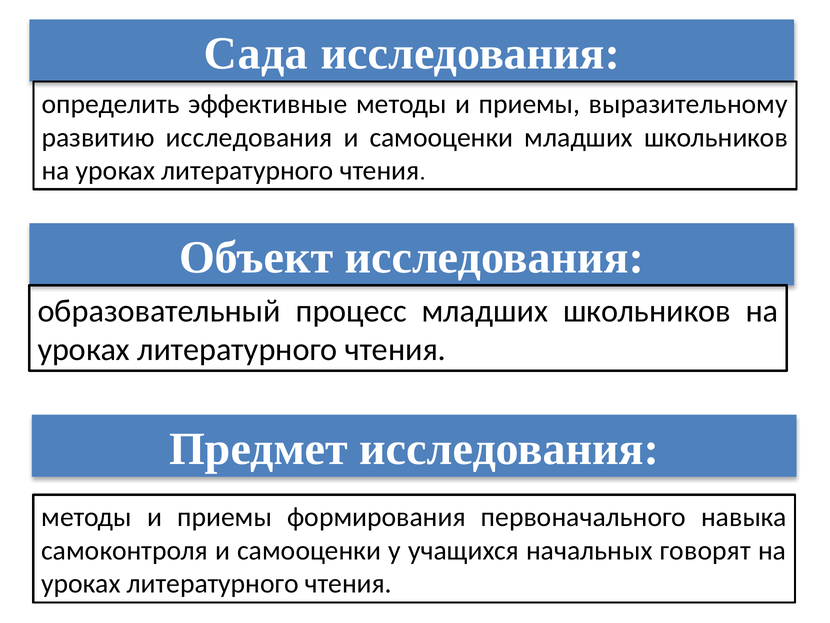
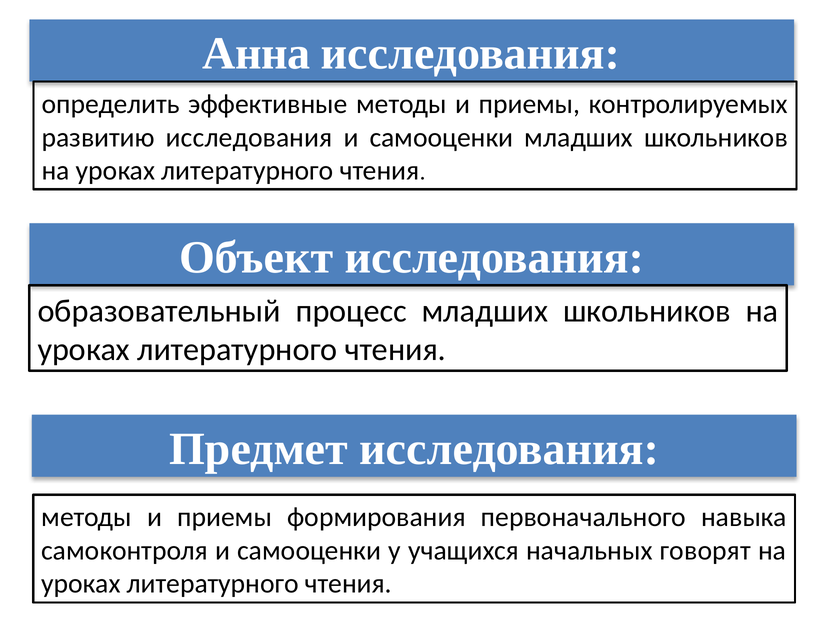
Сада: Сада -> Анна
выразительному: выразительному -> контролируемых
